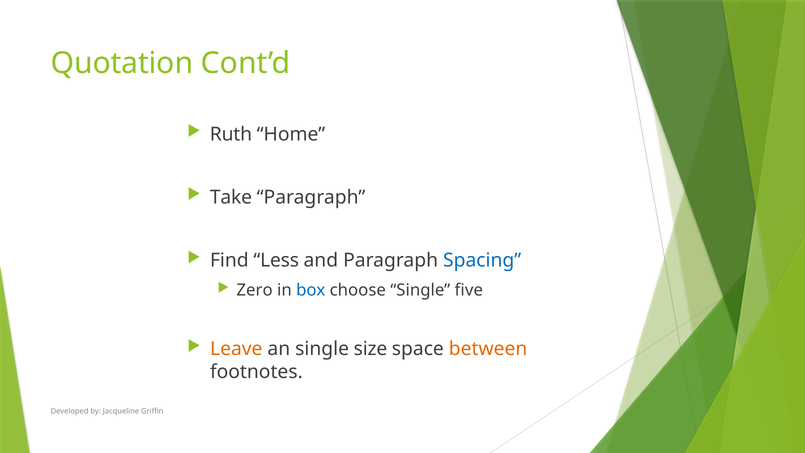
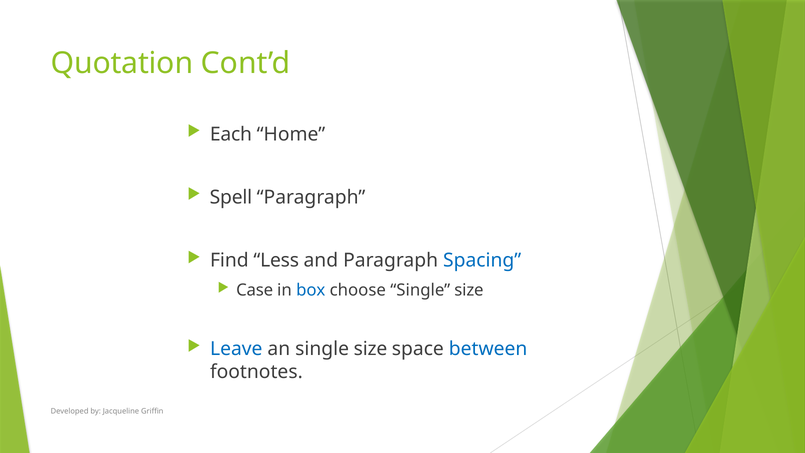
Ruth: Ruth -> Each
Take: Take -> Spell
Zero: Zero -> Case
choose Single five: five -> size
Leave colour: orange -> blue
between colour: orange -> blue
